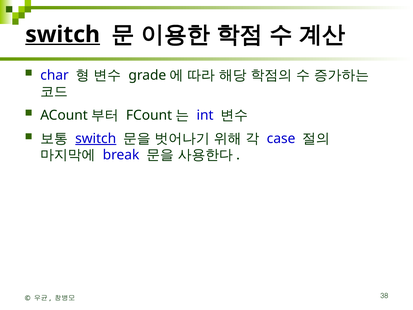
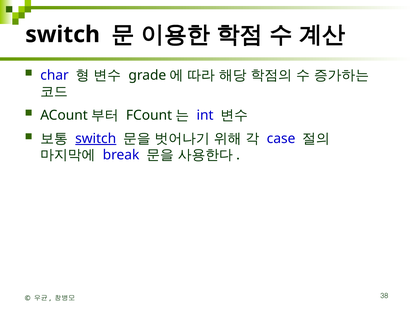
switch at (63, 35) underline: present -> none
